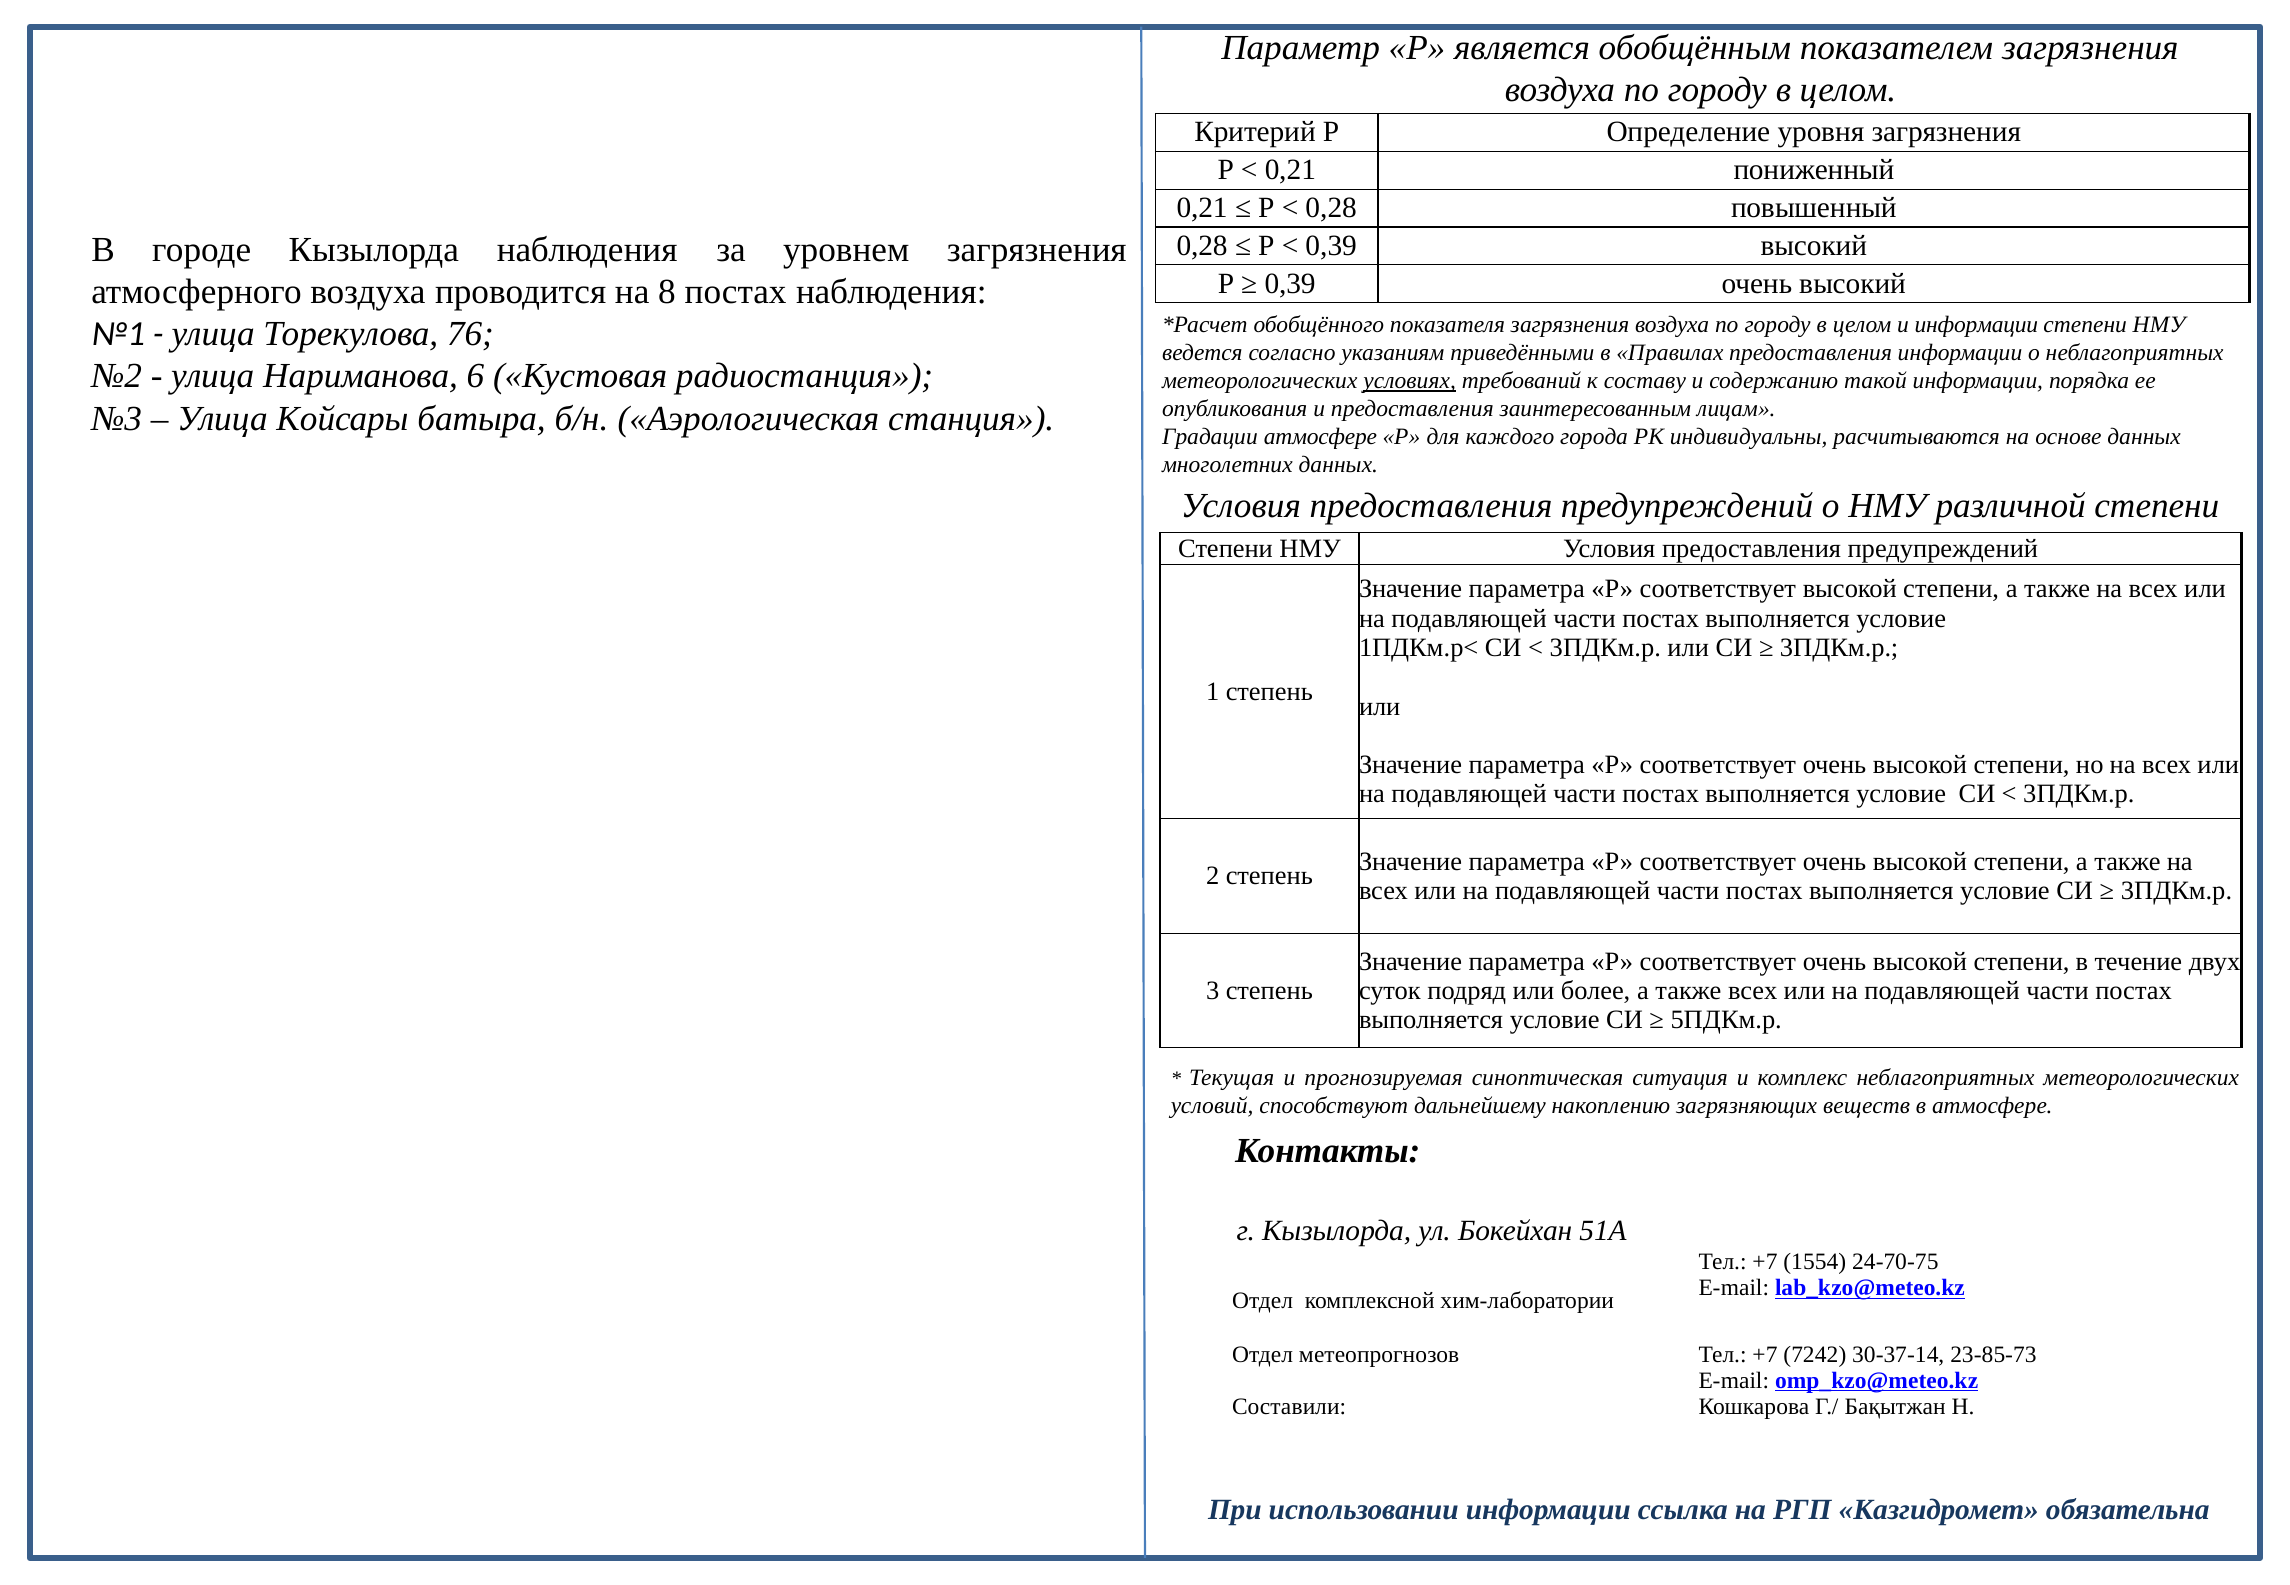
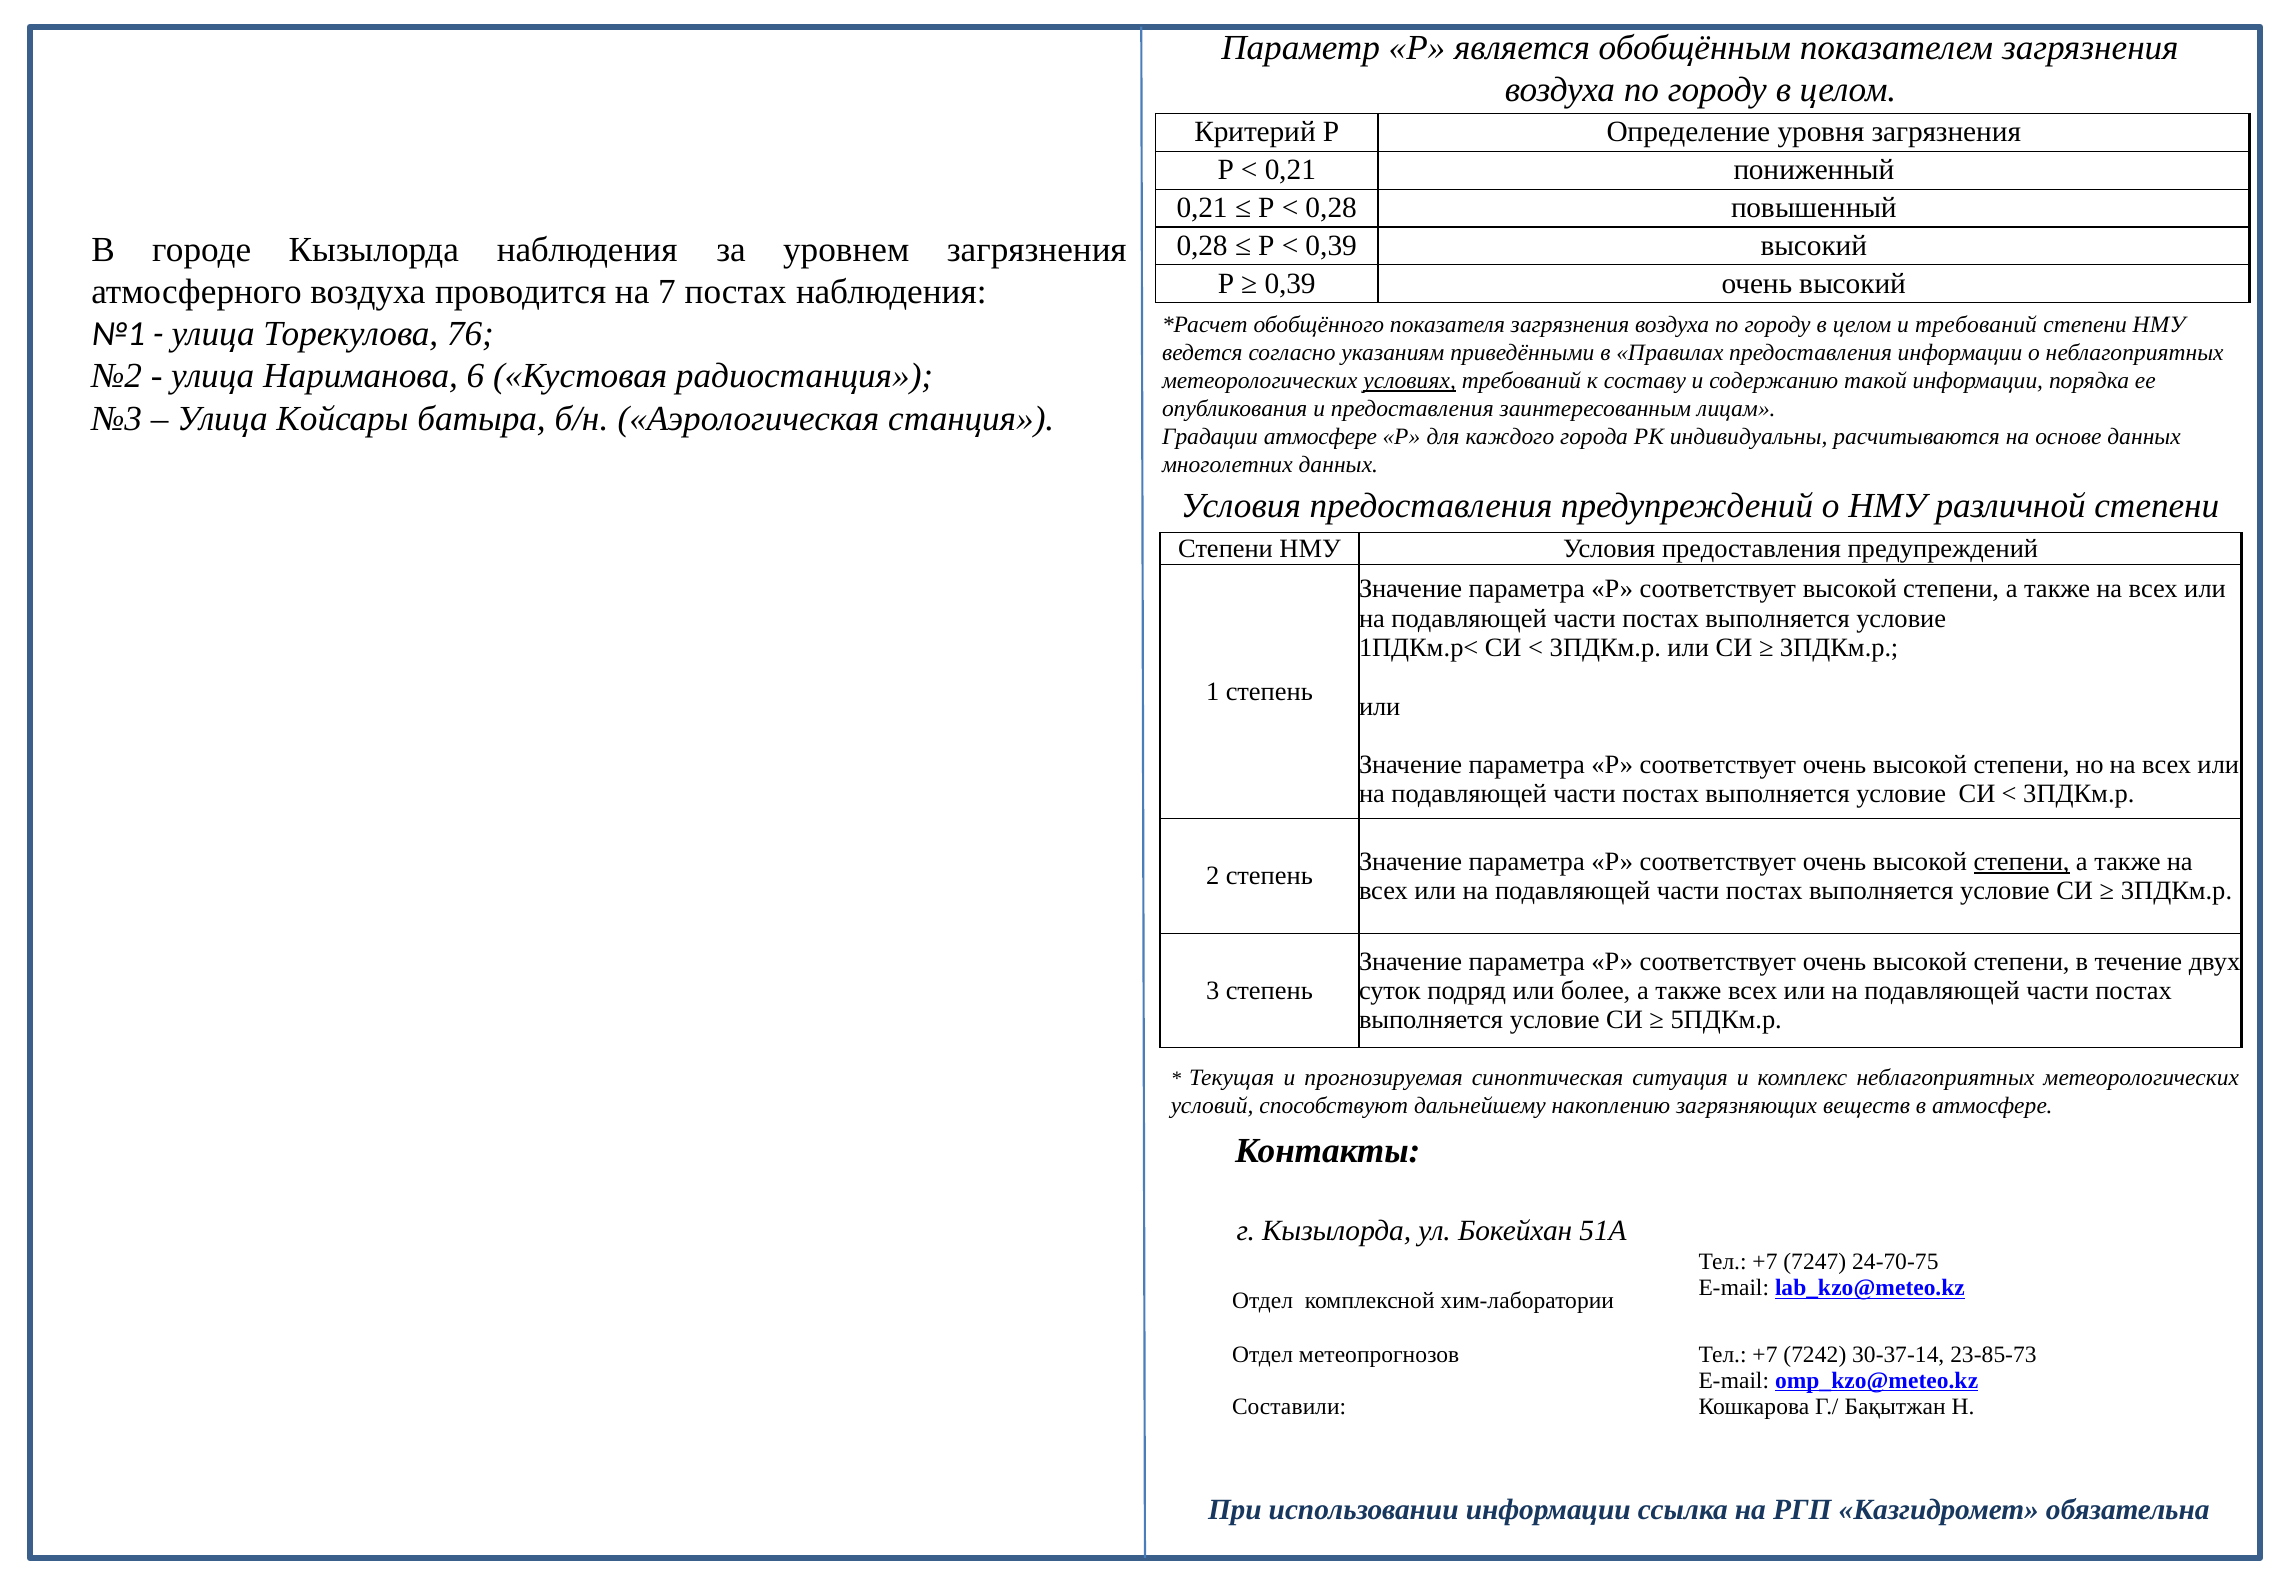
8: 8 -> 7
и информации: информации -> требований
степени at (2022, 862) underline: none -> present
1554: 1554 -> 7247
